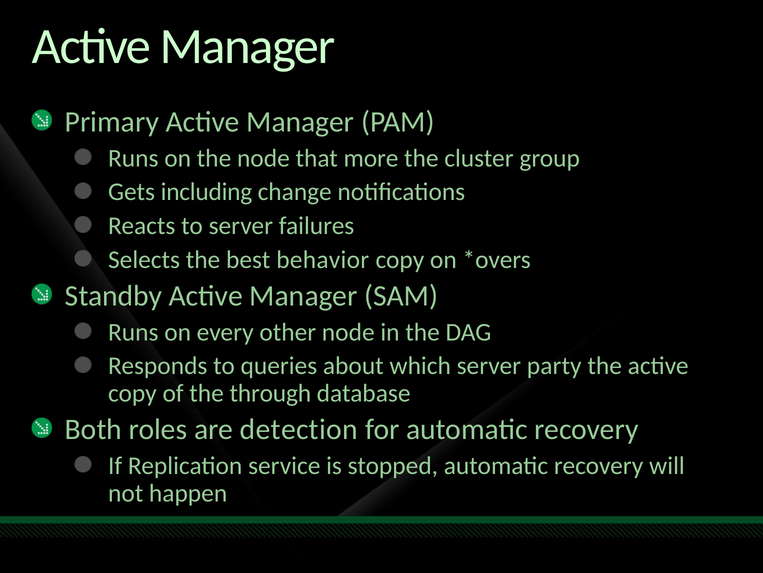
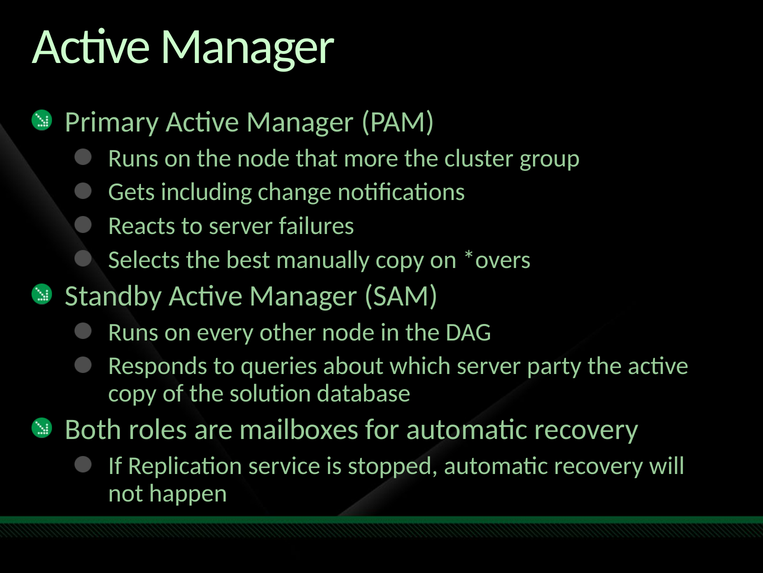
behavior: behavior -> manually
through: through -> solution
detection: detection -> mailboxes
